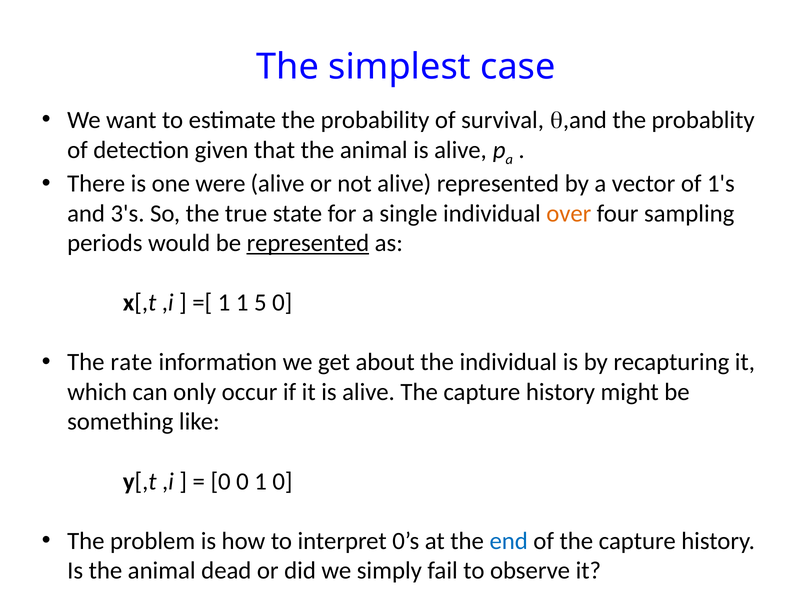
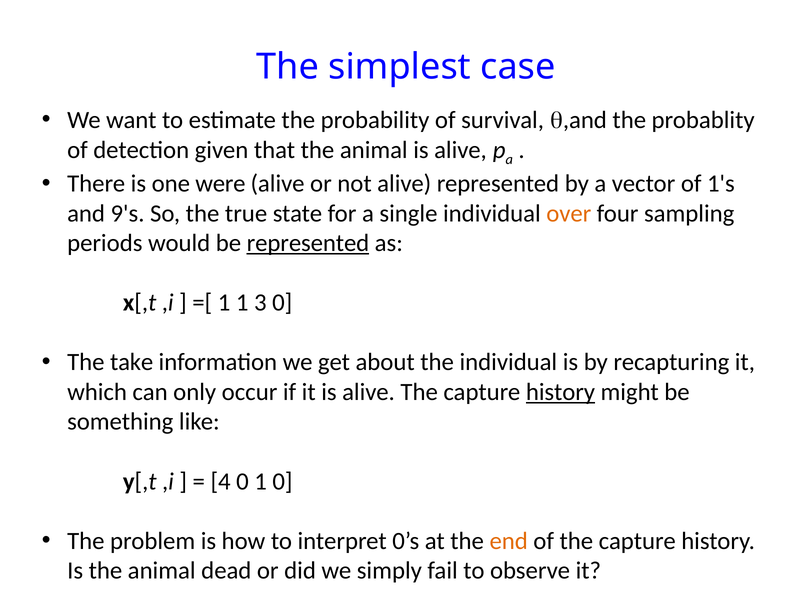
3's: 3's -> 9's
5: 5 -> 3
rate: rate -> take
history at (561, 392) underline: none -> present
0 at (221, 481): 0 -> 4
end colour: blue -> orange
